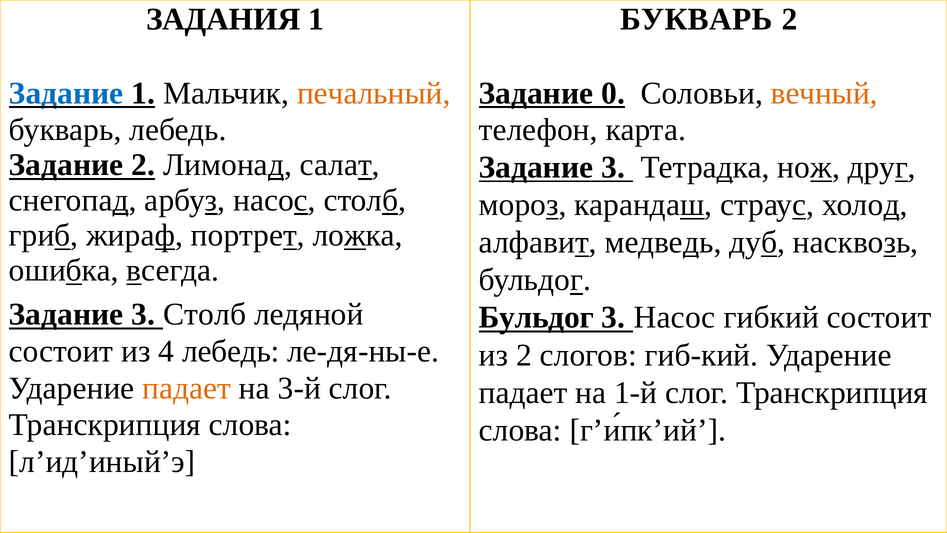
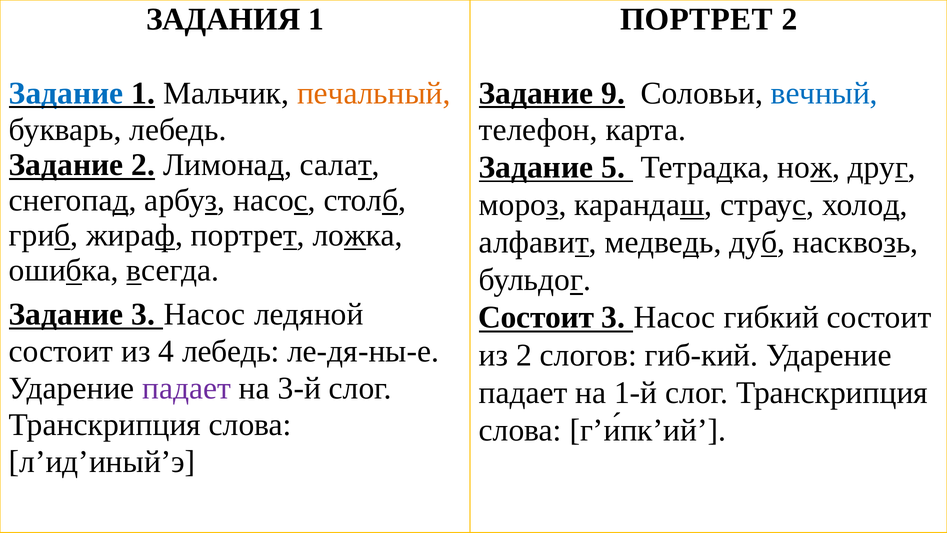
БУКВАРЬ at (696, 20): БУКВАРЬ -> ПОРТРЕТ
0: 0 -> 9
вечный colour: orange -> blue
3 at (613, 167): 3 -> 5
Задание 3 Столб: Столб -> Насос
Бульдог at (536, 317): Бульдог -> Состоит
падает at (187, 388) colour: orange -> purple
